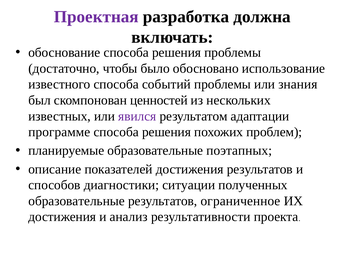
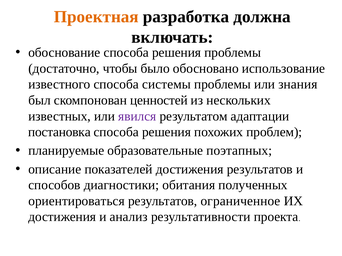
Проектная colour: purple -> orange
событий: событий -> системы
программе: программе -> постановка
ситуации: ситуации -> обитания
образовательные at (77, 201): образовательные -> ориентироваться
